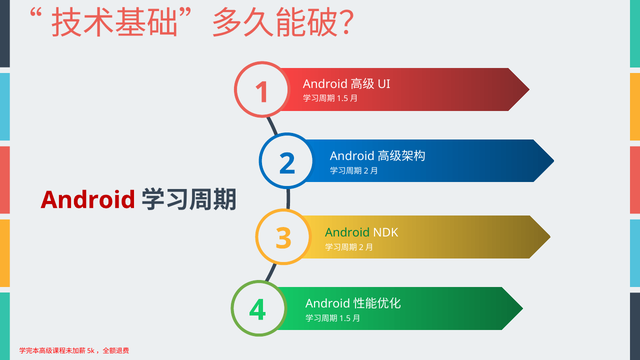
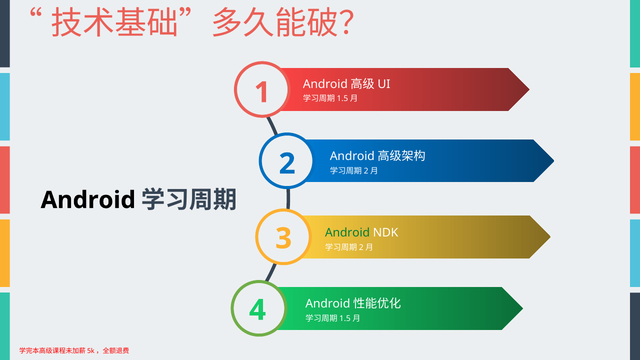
Android at (88, 200) colour: red -> black
